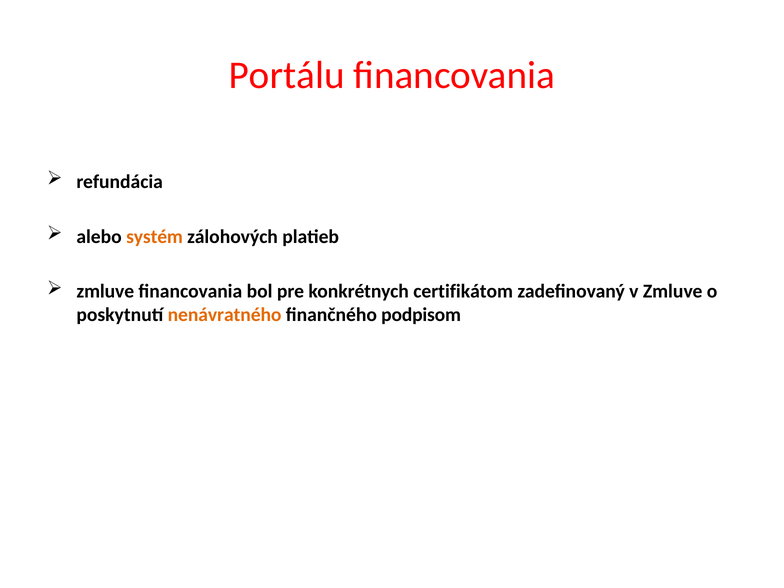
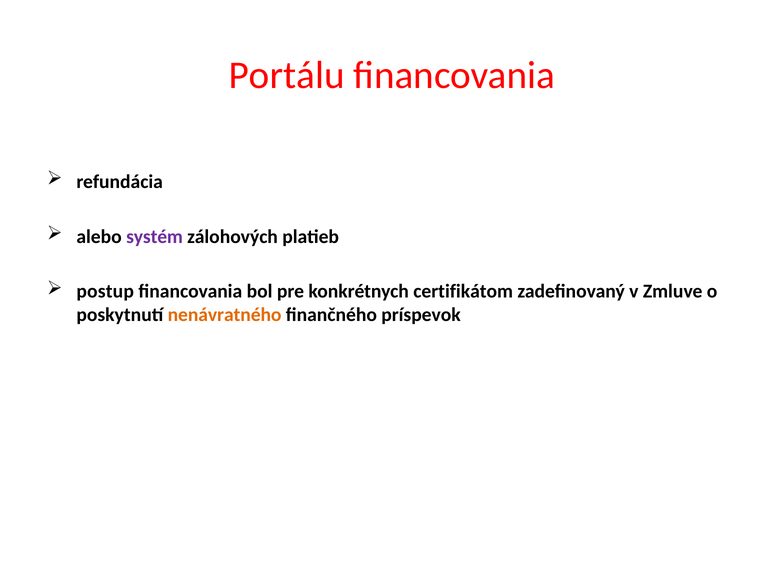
systém colour: orange -> purple
zmluve at (105, 291): zmluve -> postup
podpisom: podpisom -> príspevok
